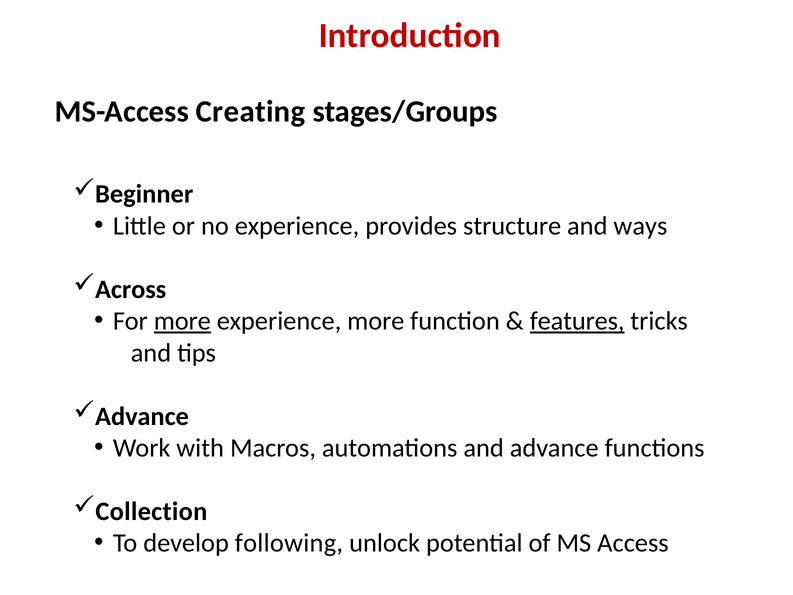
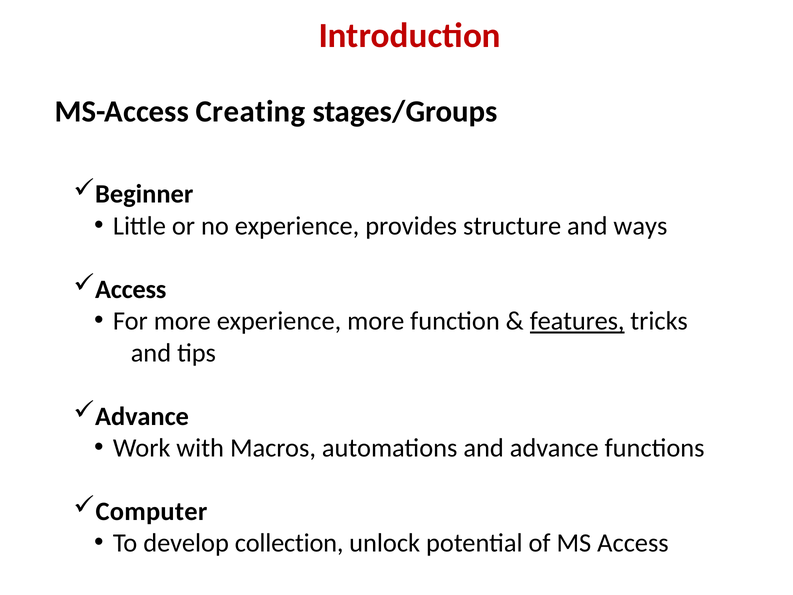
Across at (131, 289): Across -> Access
more at (182, 321) underline: present -> none
Collection: Collection -> Computer
following: following -> collection
